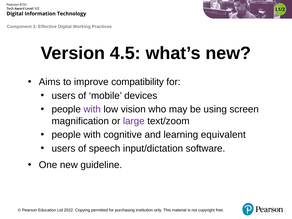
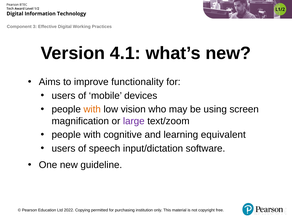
4.5: 4.5 -> 4.1
compatibility: compatibility -> functionality
with at (92, 109) colour: purple -> orange
